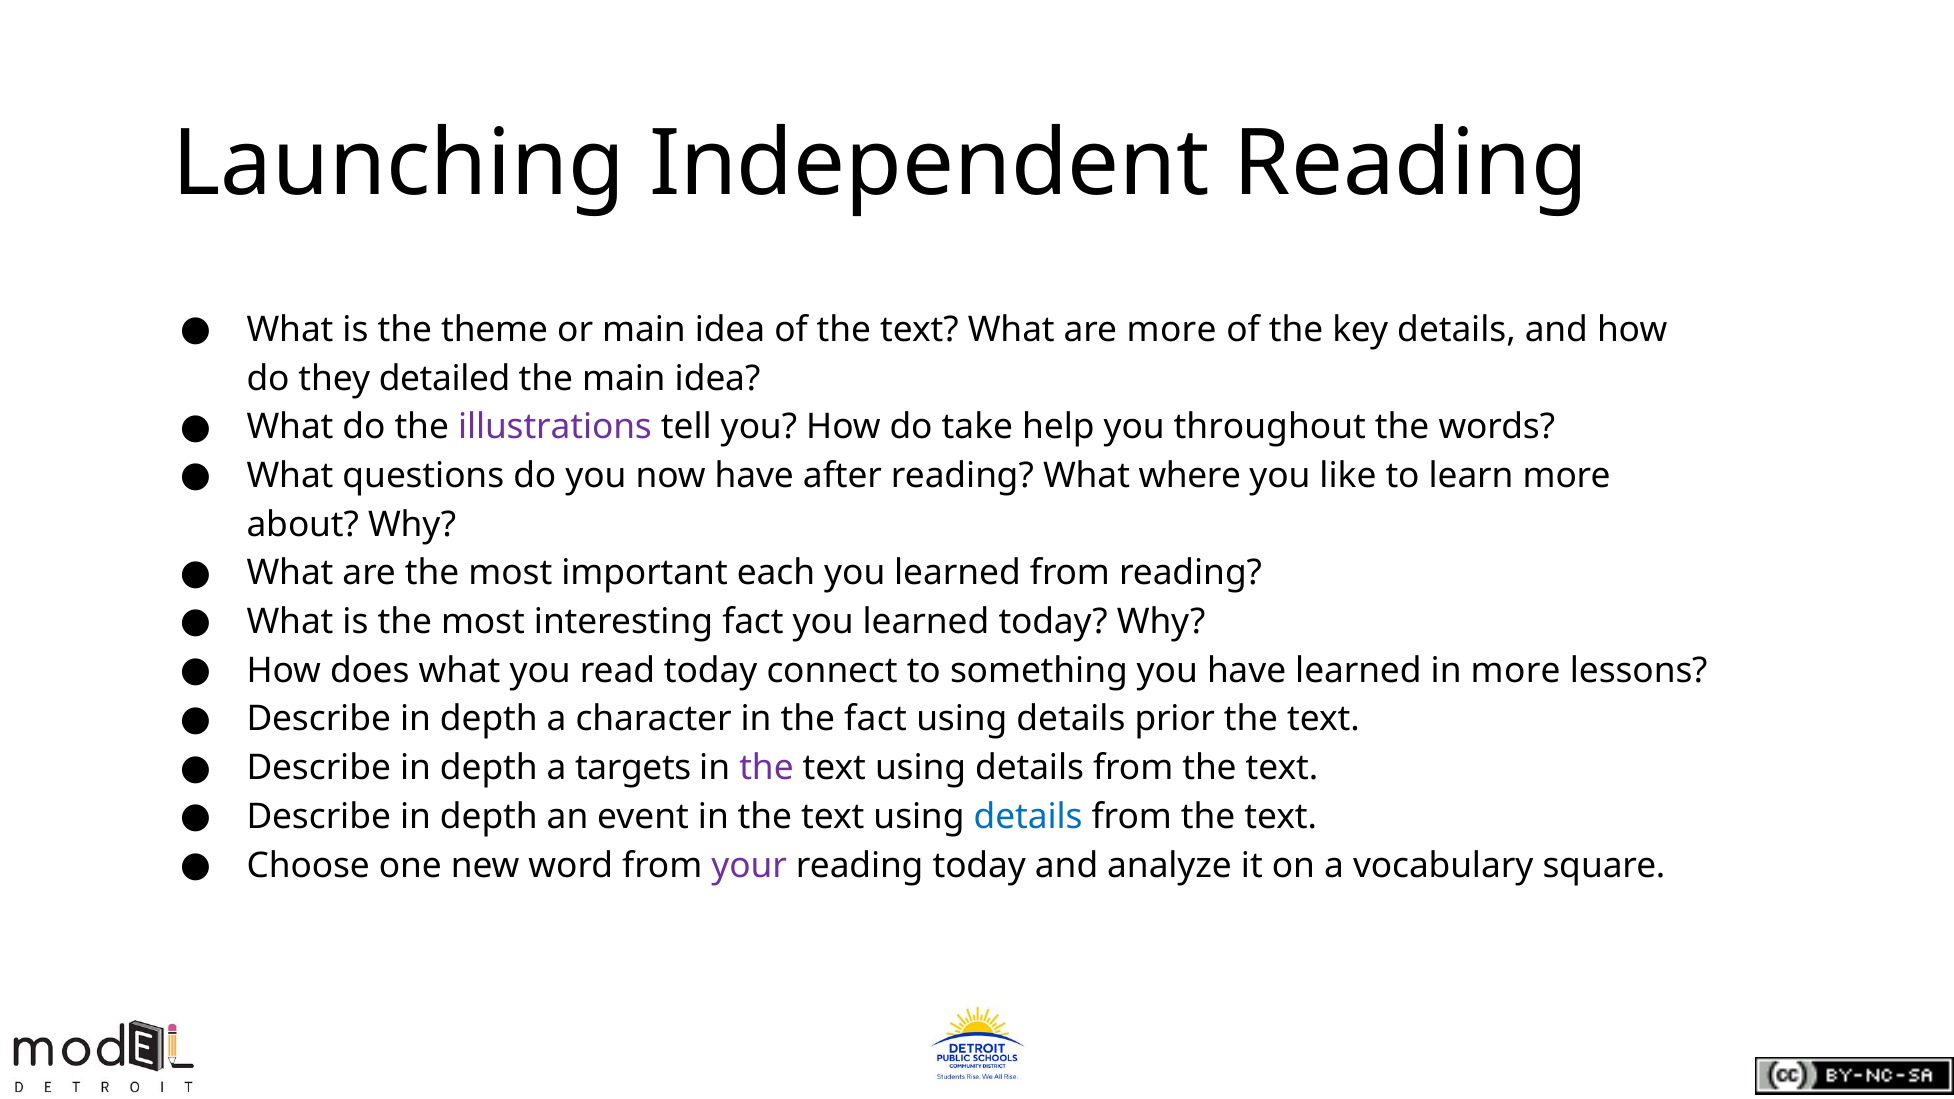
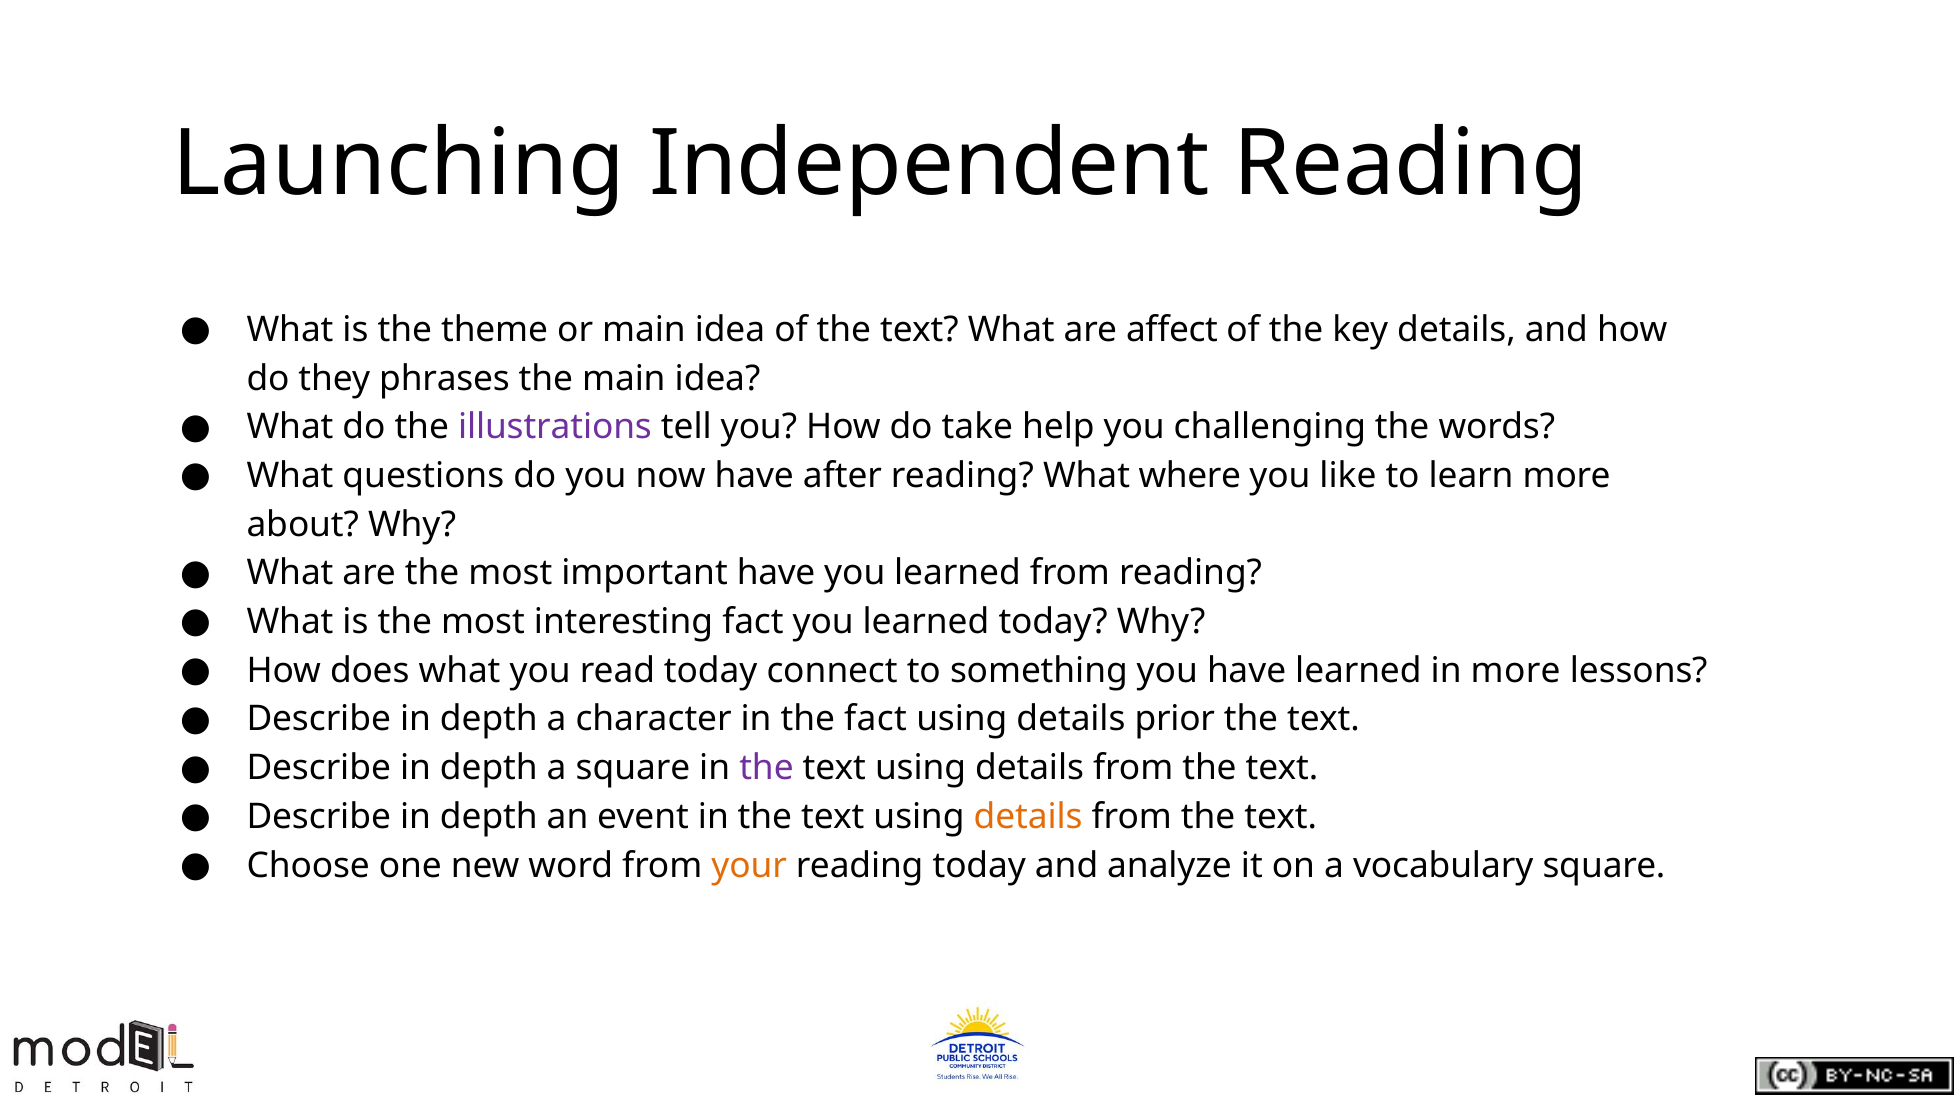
are more: more -> affect
detailed: detailed -> phrases
throughout: throughout -> challenging
important each: each -> have
a targets: targets -> square
details at (1028, 817) colour: blue -> orange
your colour: purple -> orange
